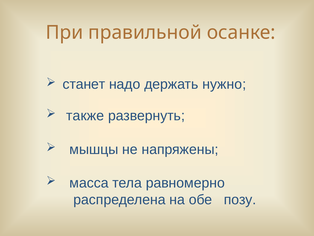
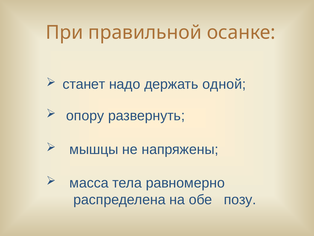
нужно: нужно -> одной
также: также -> опору
